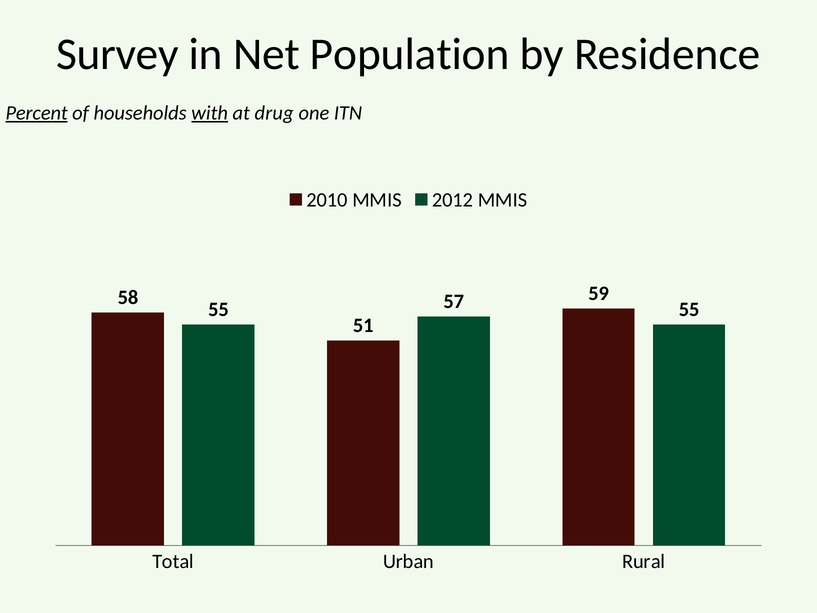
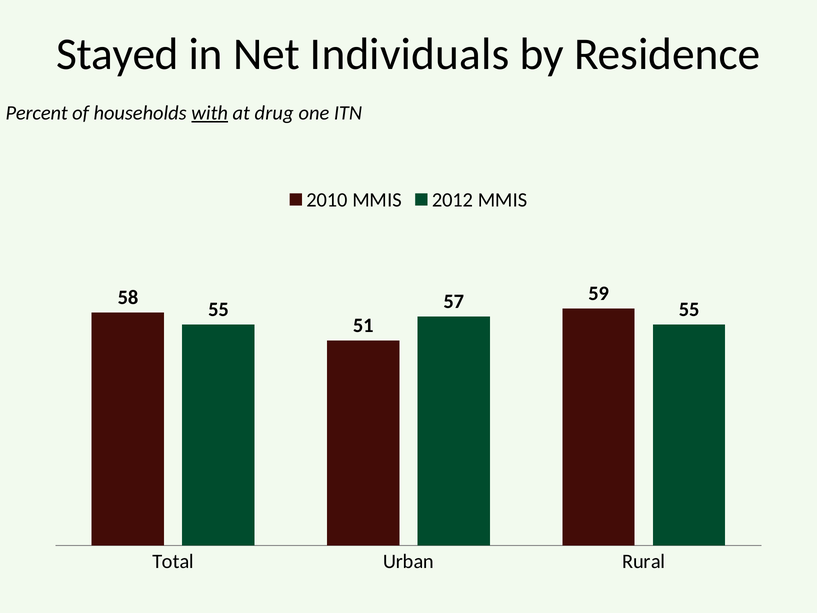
Survey: Survey -> Stayed
Population: Population -> Individuals
Percent underline: present -> none
